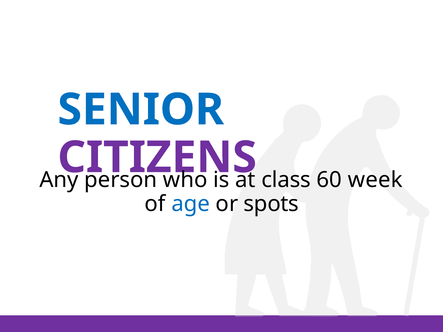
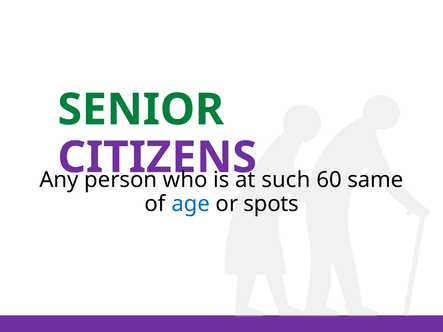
SENIOR colour: blue -> green
class: class -> such
week: week -> same
